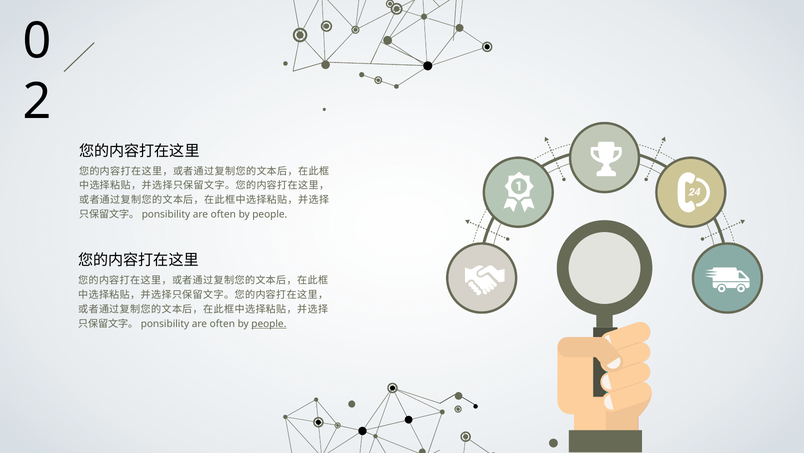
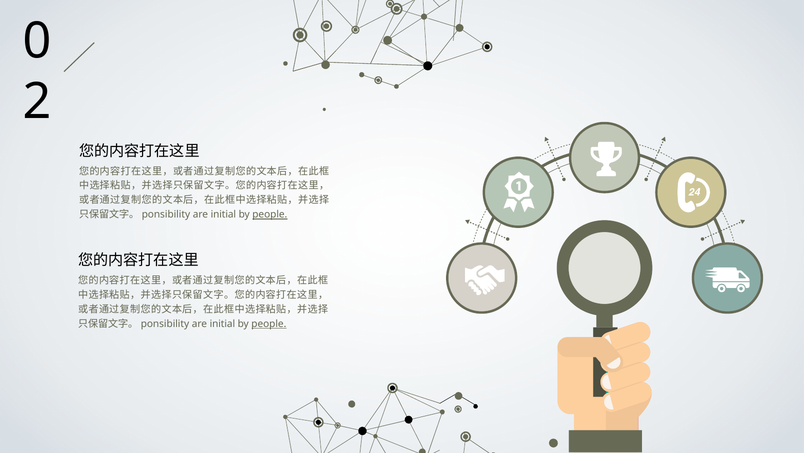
often at (223, 214): often -> initial
people at (270, 214) underline: none -> present
often at (222, 323): often -> initial
